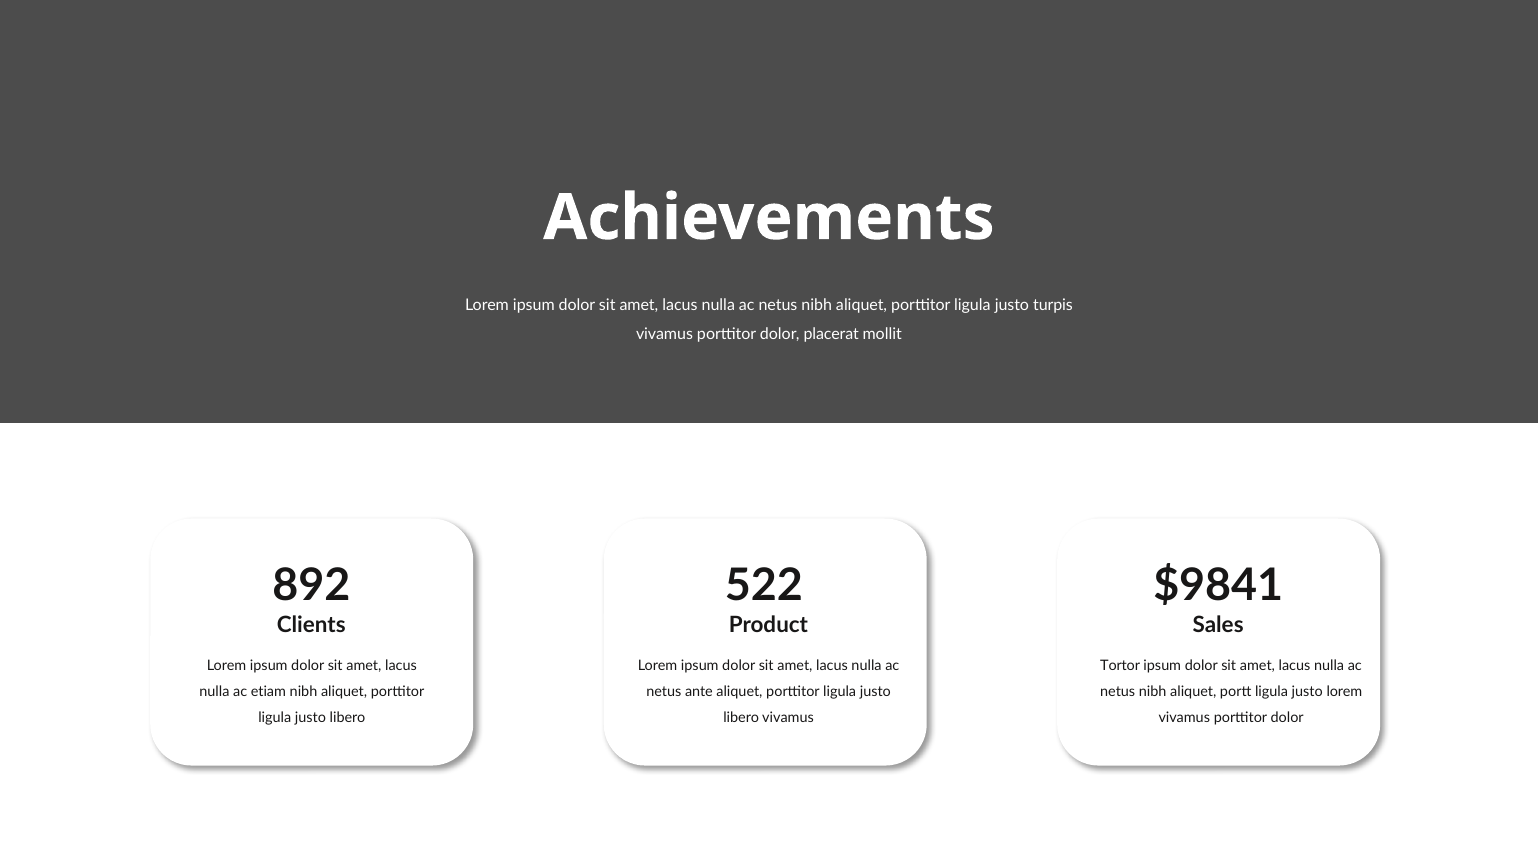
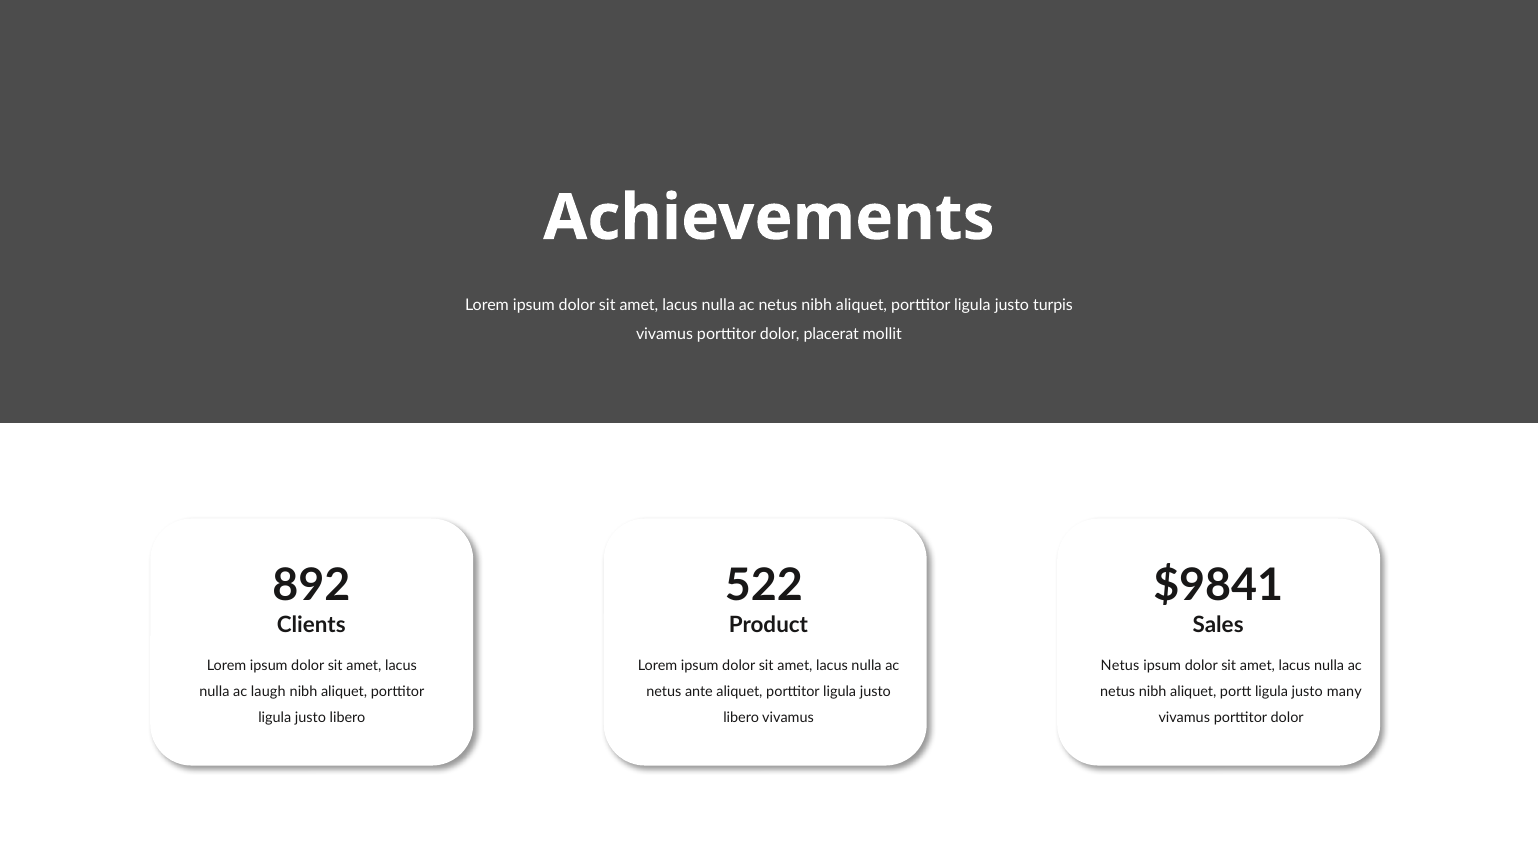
Tortor at (1120, 666): Tortor -> Netus
etiam: etiam -> laugh
justo lorem: lorem -> many
